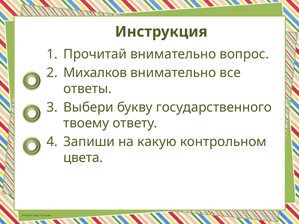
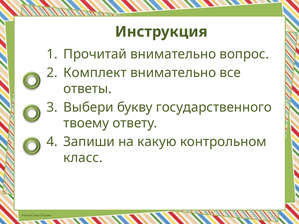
Михалков: Михалков -> Комплект
цвета: цвета -> класс
